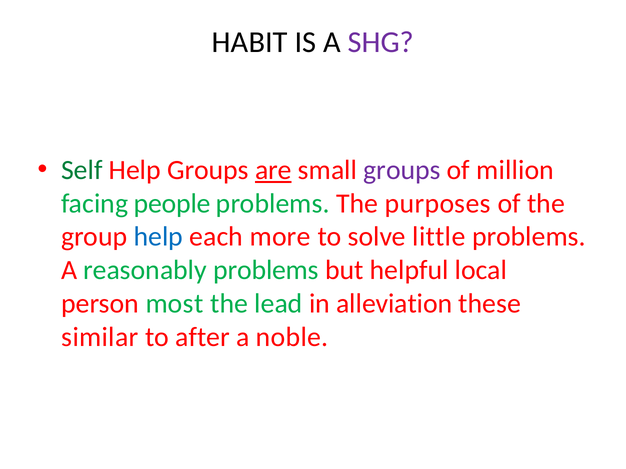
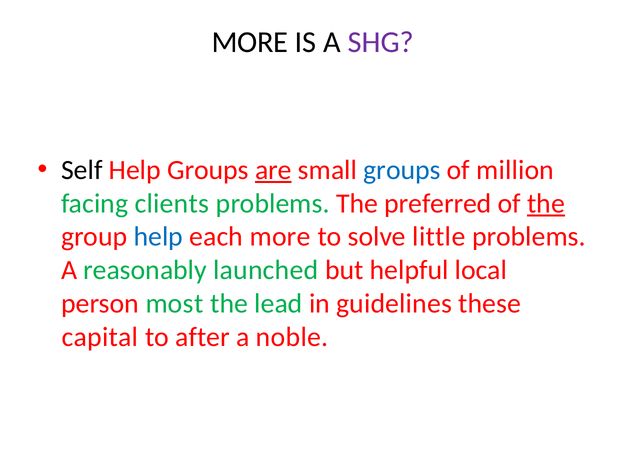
HABIT at (250, 42): HABIT -> MORE
Self colour: green -> black
groups at (402, 170) colour: purple -> blue
people: people -> clients
purposes: purposes -> preferred
the at (546, 204) underline: none -> present
reasonably problems: problems -> launched
alleviation: alleviation -> guidelines
similar: similar -> capital
